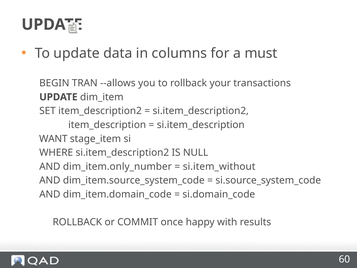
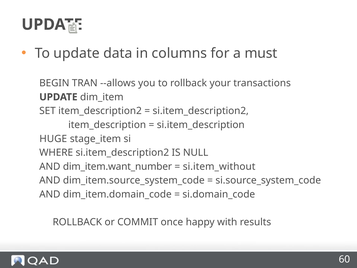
WANT: WANT -> HUGE
dim_item.only_number: dim_item.only_number -> dim_item.want_number
